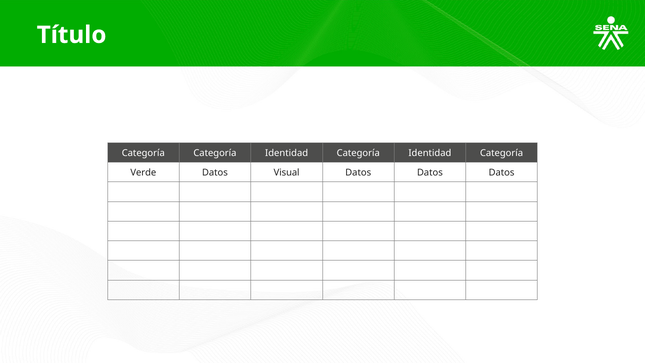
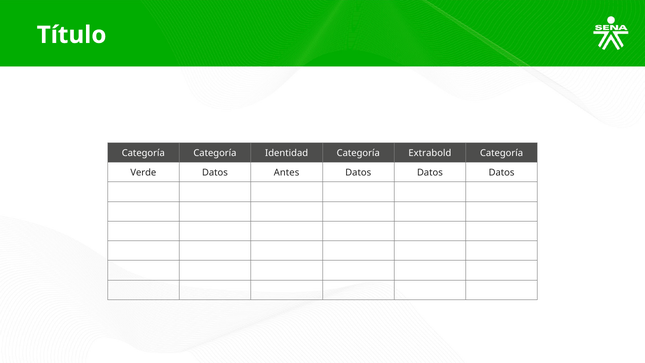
Identidad at (430, 153): Identidad -> Extrabold
Visual: Visual -> Antes
